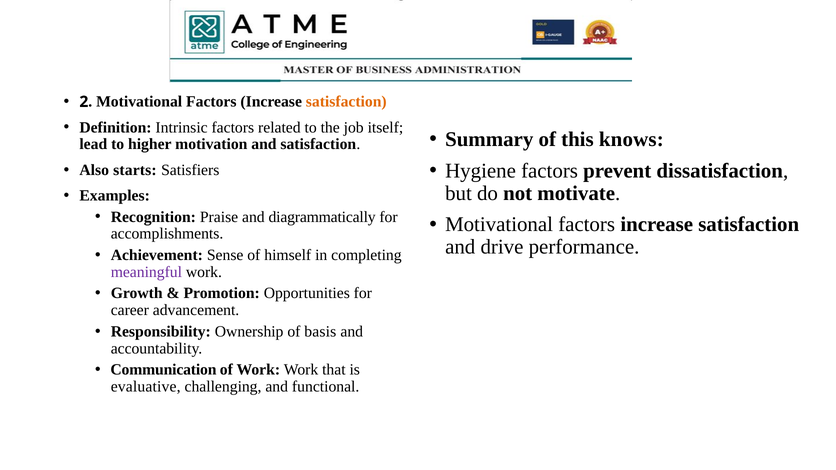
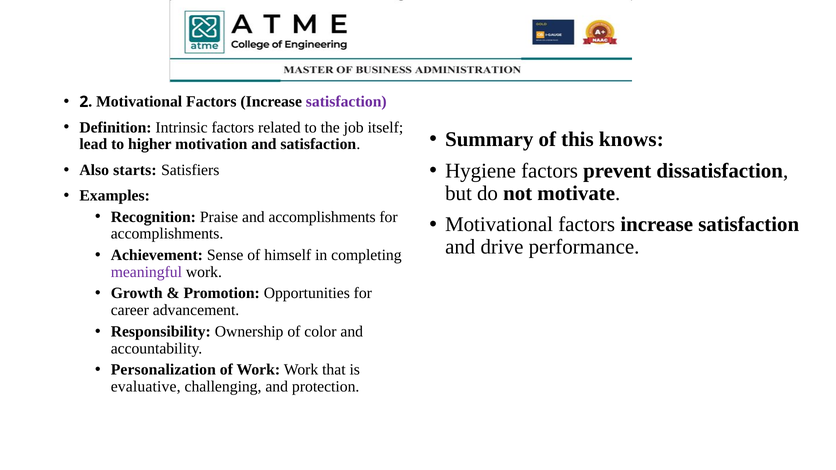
satisfaction at (346, 102) colour: orange -> purple
and diagrammatically: diagrammatically -> accomplishments
basis: basis -> color
Communication: Communication -> Personalization
functional: functional -> protection
